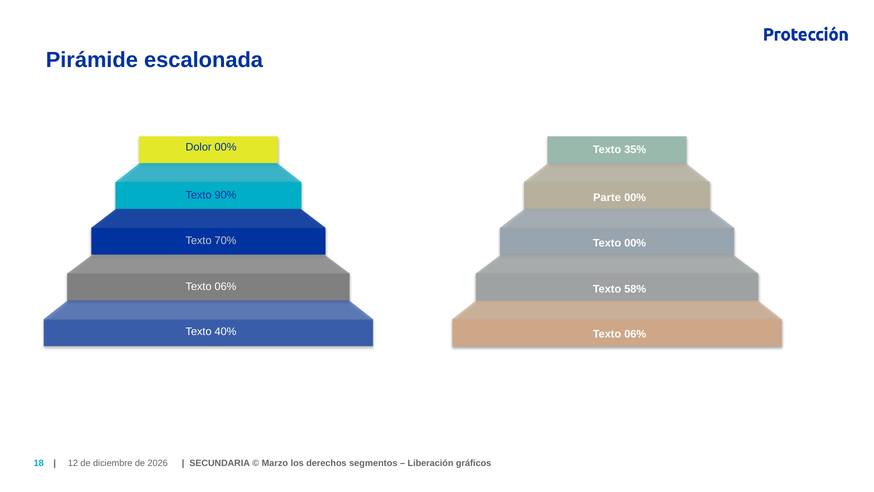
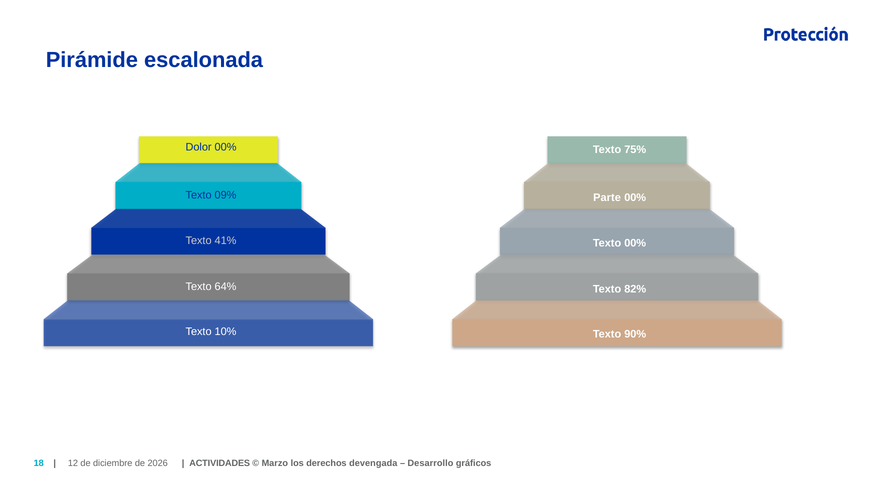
35%: 35% -> 75%
90%: 90% -> 09%
70%: 70% -> 41%
06% at (226, 286): 06% -> 64%
58%: 58% -> 82%
40%: 40% -> 10%
06% at (635, 334): 06% -> 90%
SECUNDARIA: SECUNDARIA -> ACTIVIDADES
segmentos: segmentos -> devengada
Liberación: Liberación -> Desarrollo
